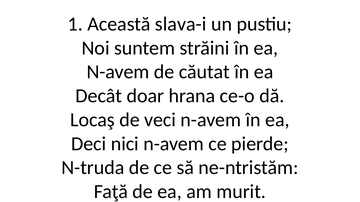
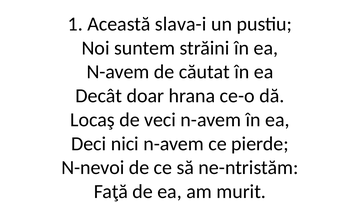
N-truda: N-truda -> N-nevoi
